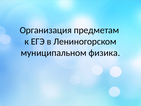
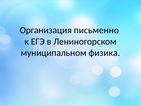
предметам: предметам -> письменно
